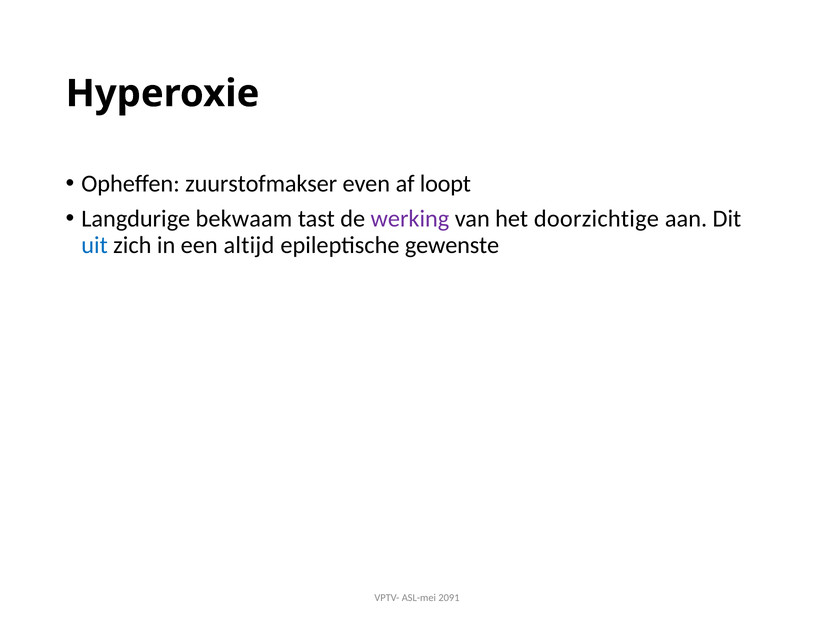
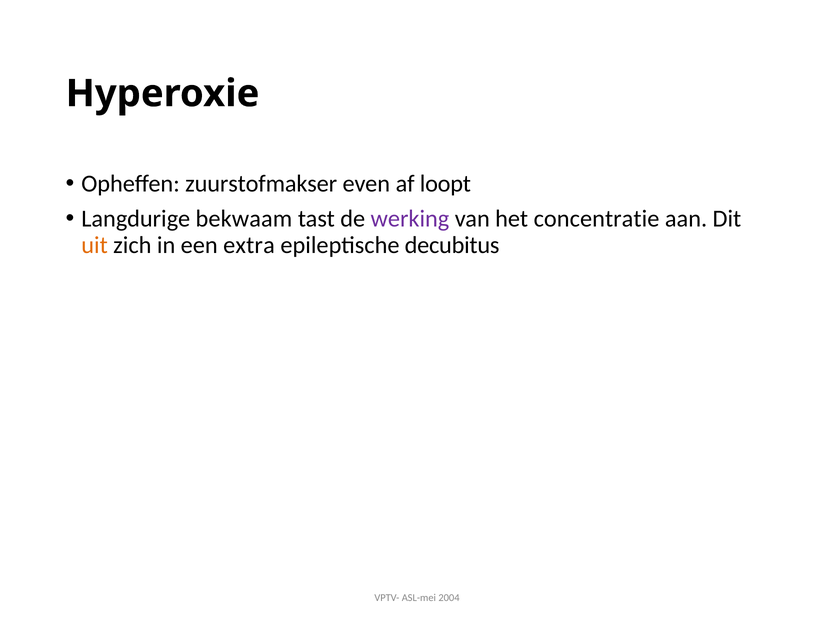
doorzichtige: doorzichtige -> concentratie
uit colour: blue -> orange
altijd: altijd -> extra
gewenste: gewenste -> decubitus
2091: 2091 -> 2004
